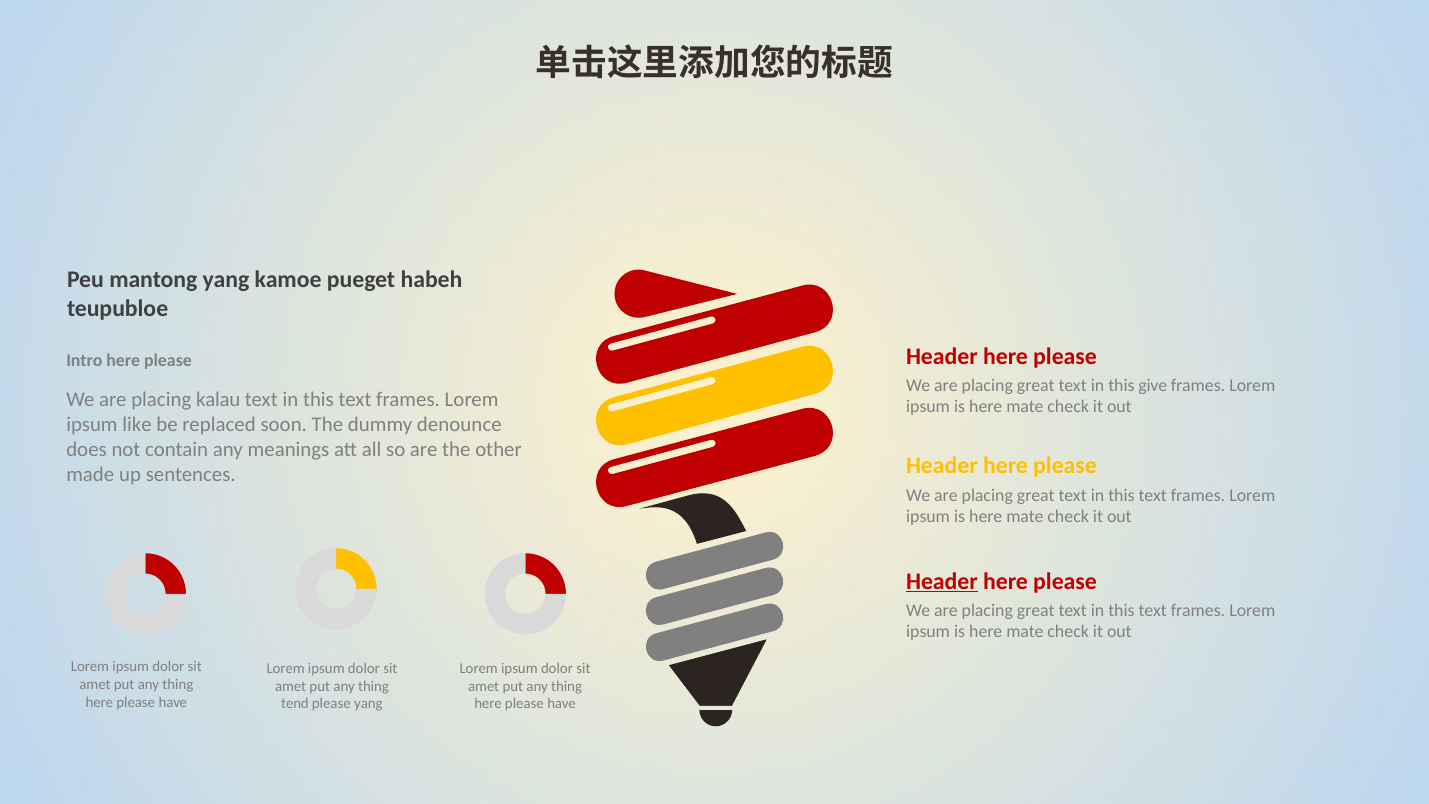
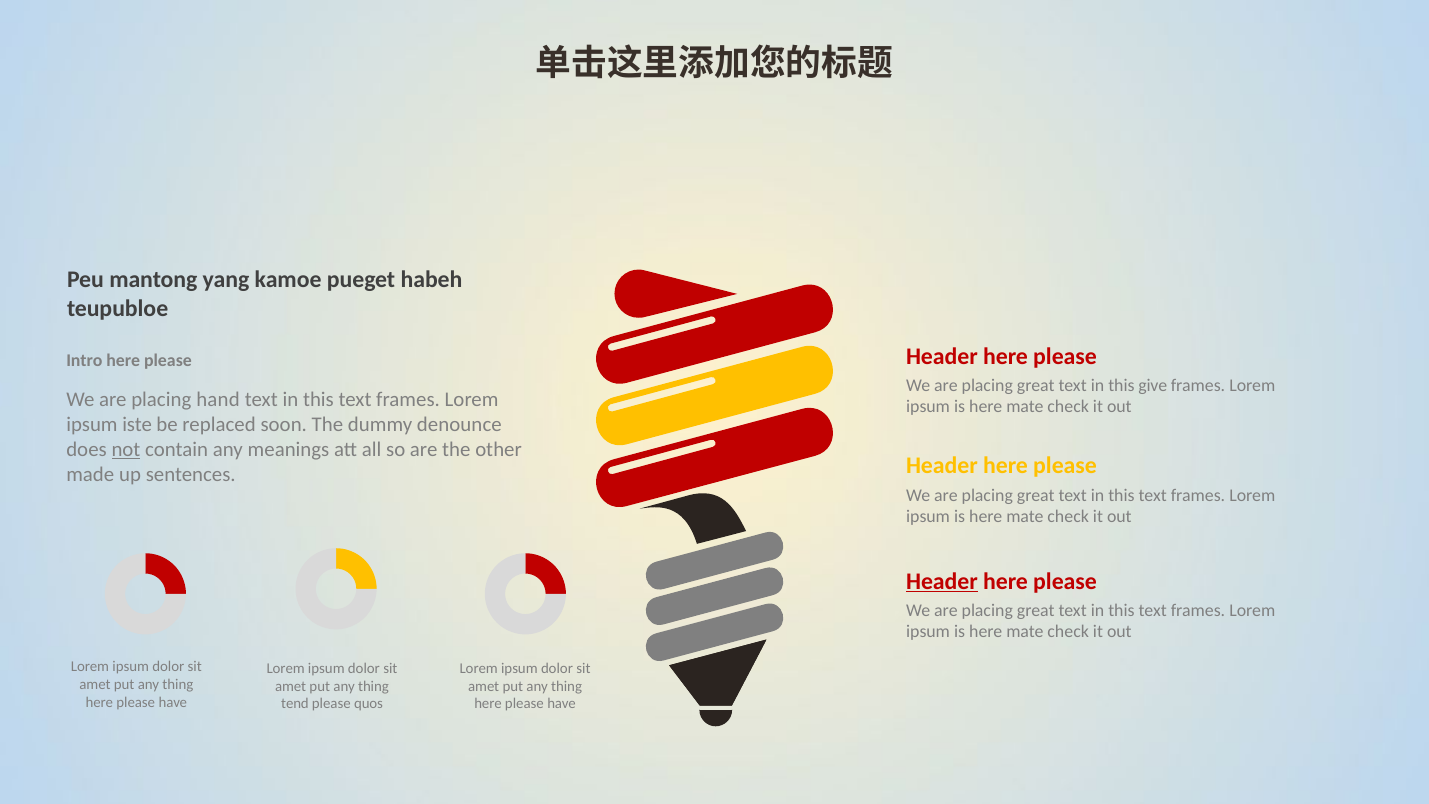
kalau: kalau -> hand
like: like -> iste
not underline: none -> present
please yang: yang -> quos
